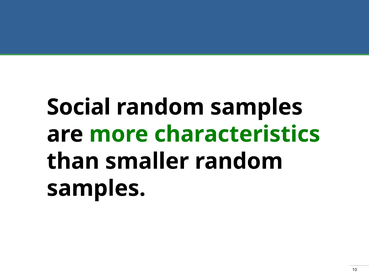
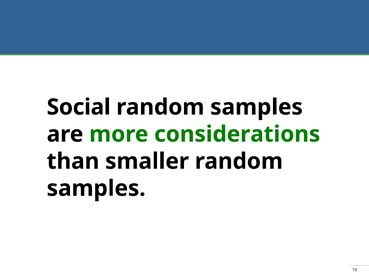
characteristics: characteristics -> considerations
